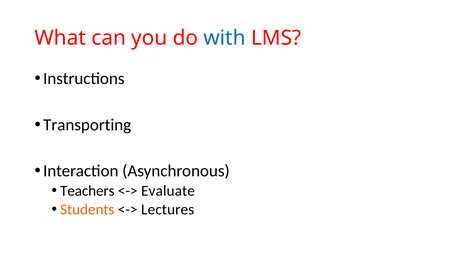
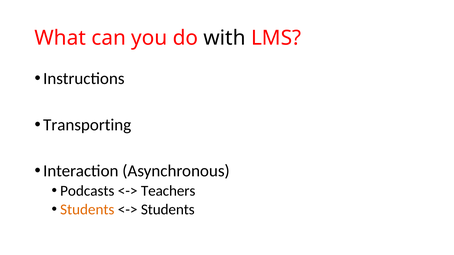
with colour: blue -> black
Teachers: Teachers -> Podcasts
Evaluate: Evaluate -> Teachers
Lectures at (168, 210): Lectures -> Students
